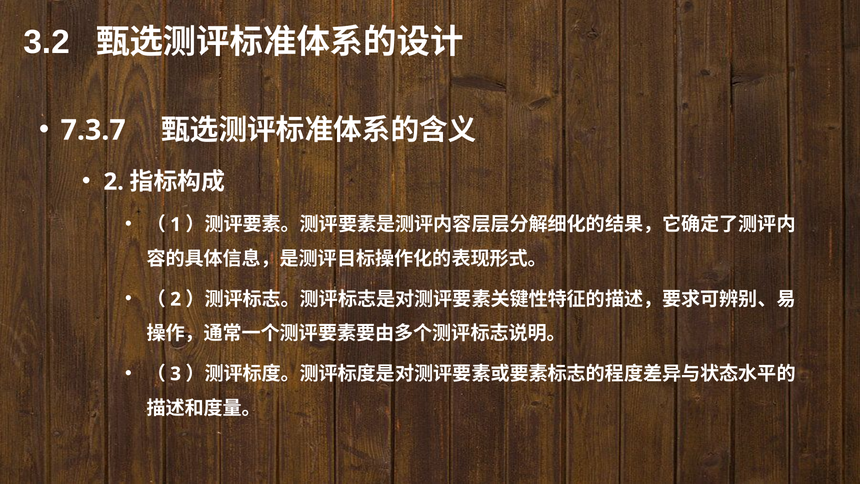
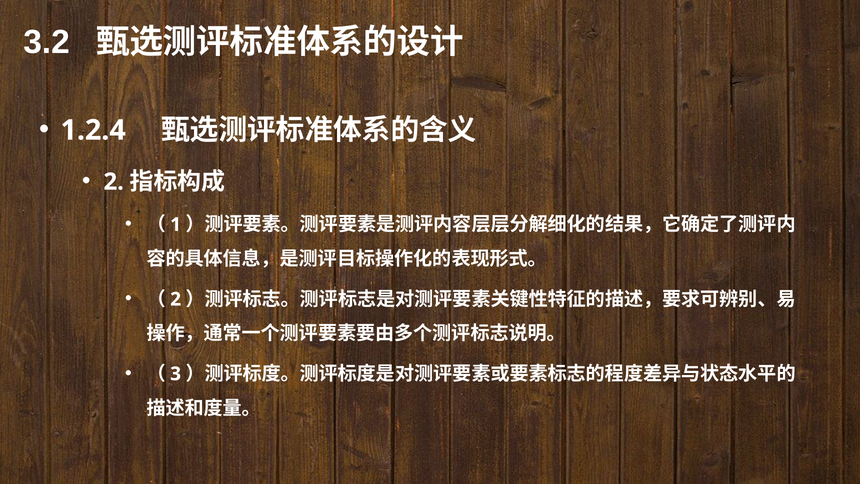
7.3.7: 7.3.7 -> 1.2.4
